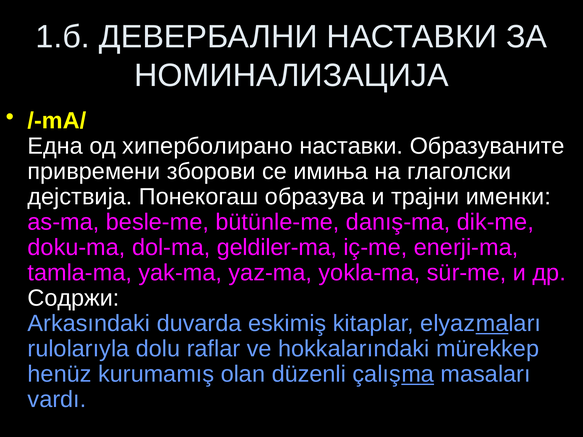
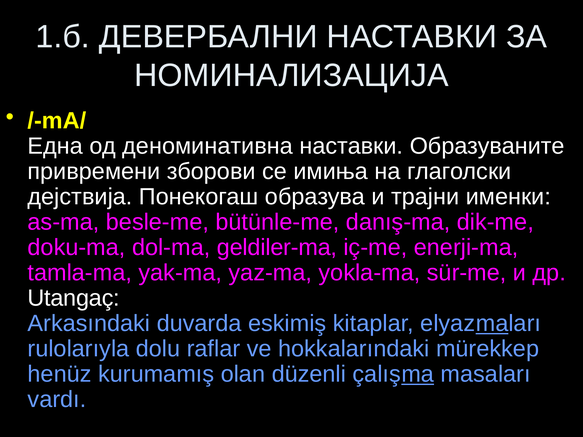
хиперболирано: хиперболирано -> деноминативна
Содржи: Содржи -> Utangaç
